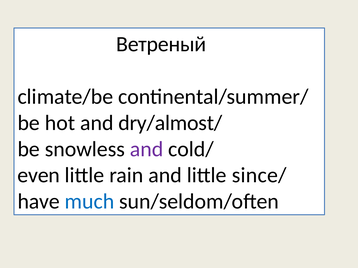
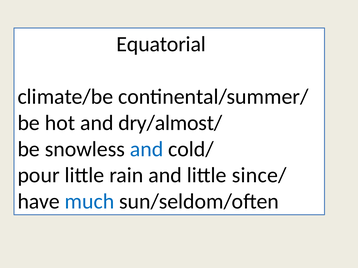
Ветреный: Ветреный -> Equatorial
and at (147, 149) colour: purple -> blue
even: even -> pour
